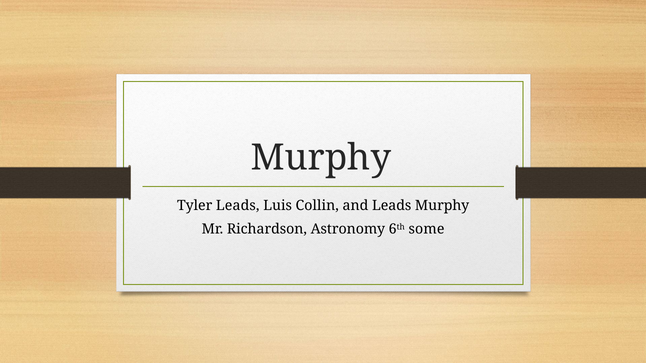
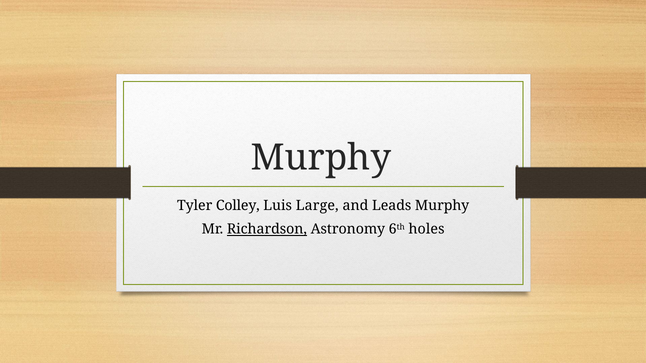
Tyler Leads: Leads -> Colley
Collin: Collin -> Large
Richardson underline: none -> present
some: some -> holes
